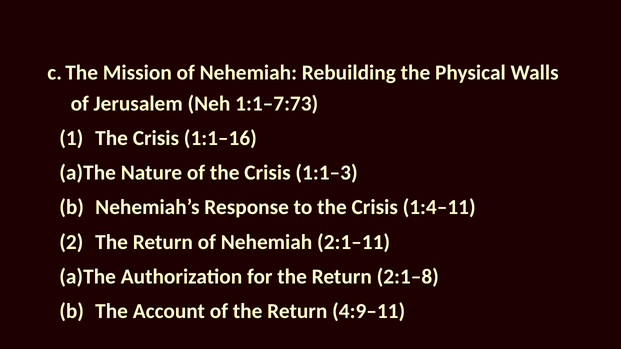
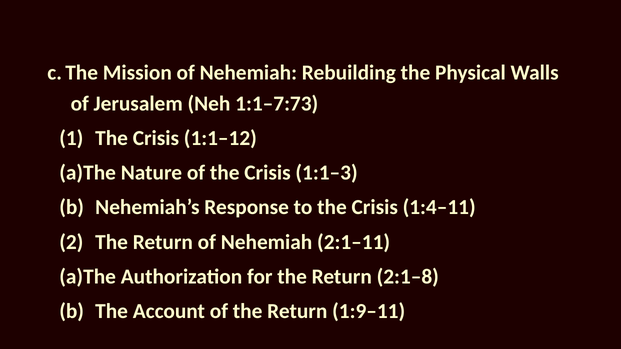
1:1–16: 1:1–16 -> 1:1–12
4:9–11: 4:9–11 -> 1:9–11
